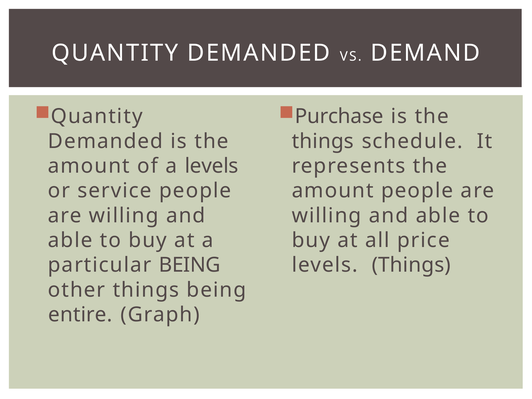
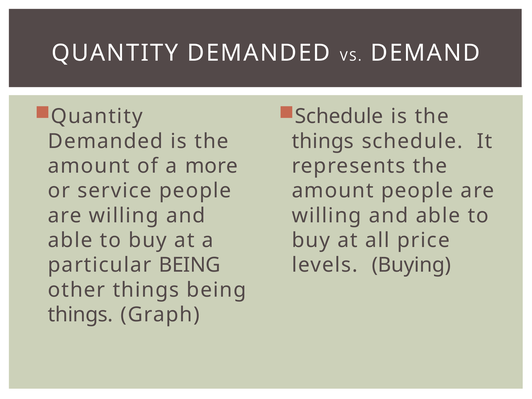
Purchase at (339, 116): Purchase -> Schedule
a levels: levels -> more
levels Things: Things -> Buying
entire at (80, 315): entire -> things
